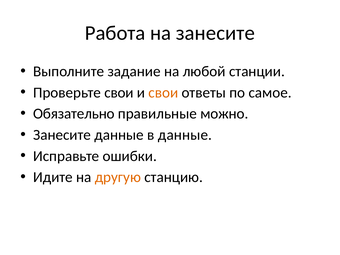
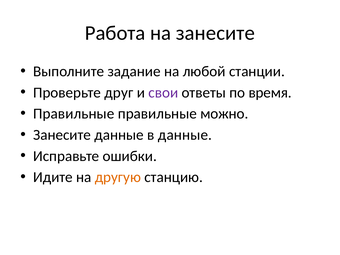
Проверьте свои: свои -> друг
свои at (163, 93) colour: orange -> purple
самое: самое -> время
Обязательно at (74, 114): Обязательно -> Правильные
